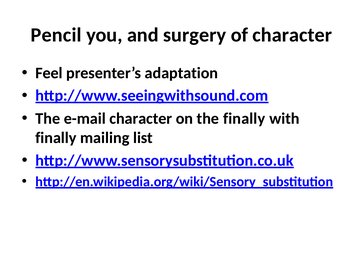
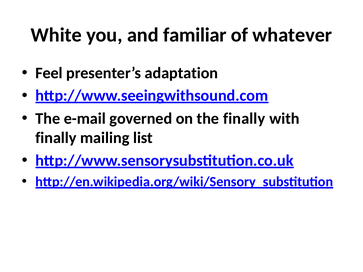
Pencil: Pencil -> White
surgery: surgery -> familiar
of character: character -> whatever
e-mail character: character -> governed
